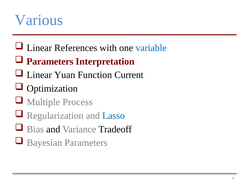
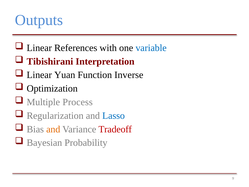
Various: Various -> Outputs
Parameters at (50, 61): Parameters -> Tibishirani
Current: Current -> Inverse
and at (53, 129) colour: black -> orange
Tradeoff colour: black -> red
Bayesian Parameters: Parameters -> Probability
